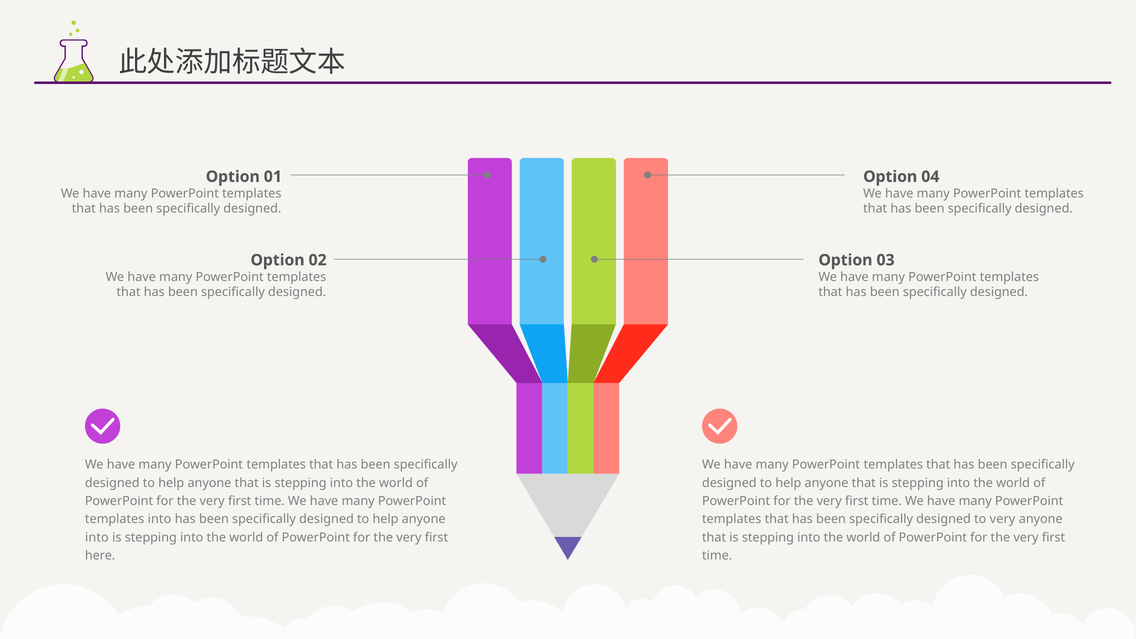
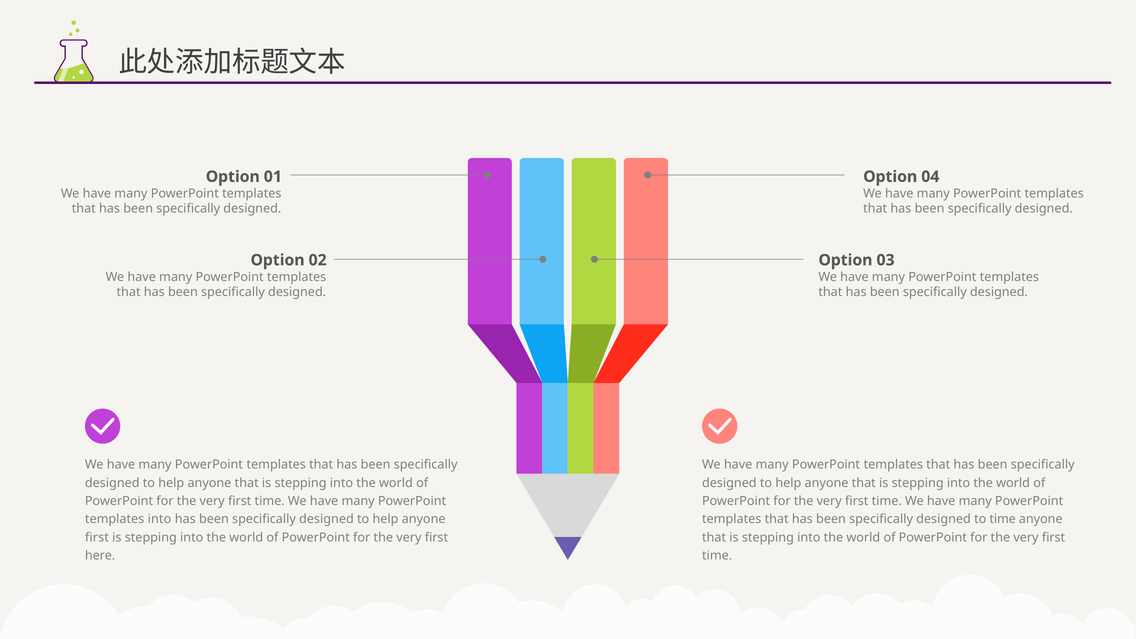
to very: very -> time
into at (97, 537): into -> first
